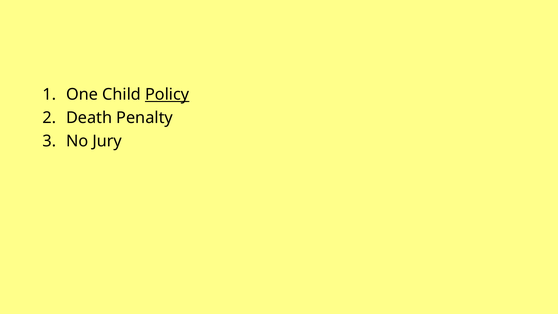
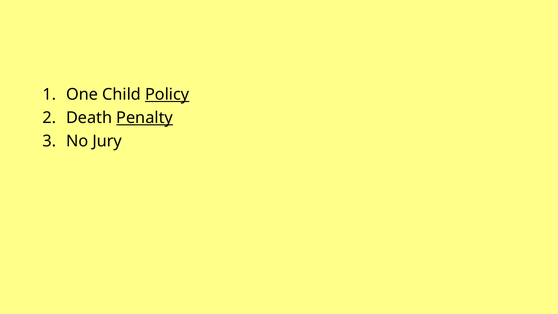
Penalty underline: none -> present
